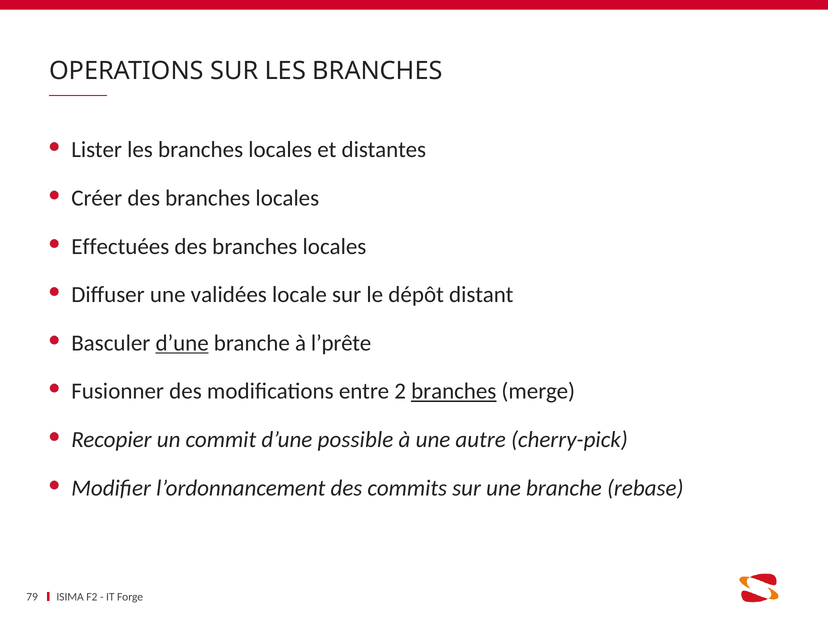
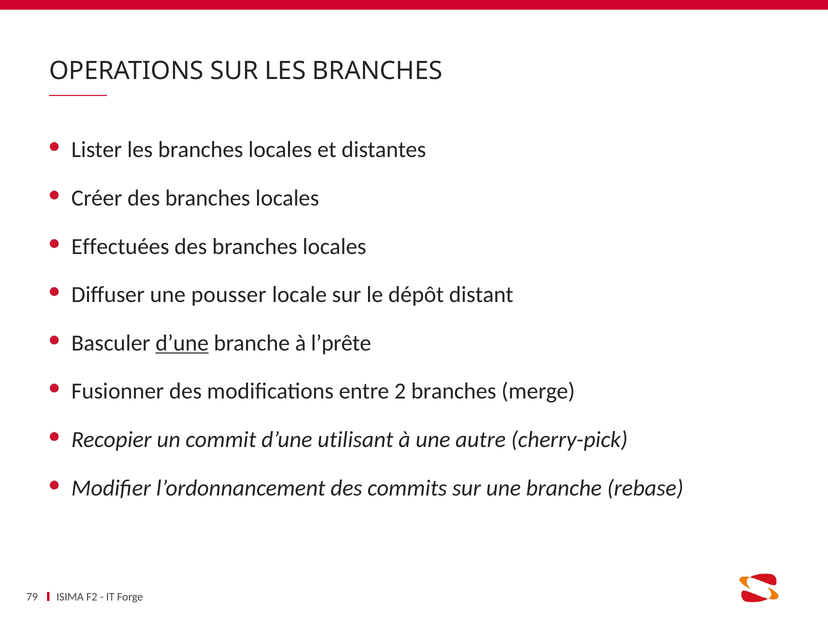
validées: validées -> pousser
branches at (454, 391) underline: present -> none
possible: possible -> utilisant
